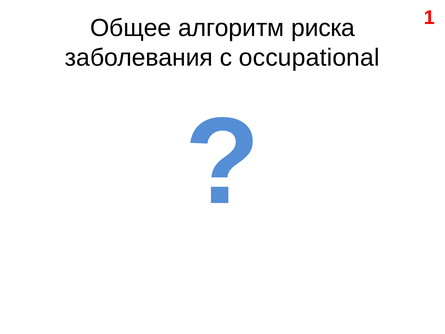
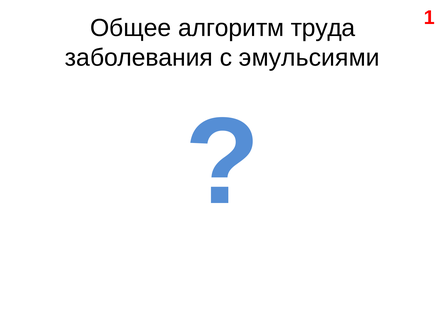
риска: риска -> труда
occupational: occupational -> эмульсиями
